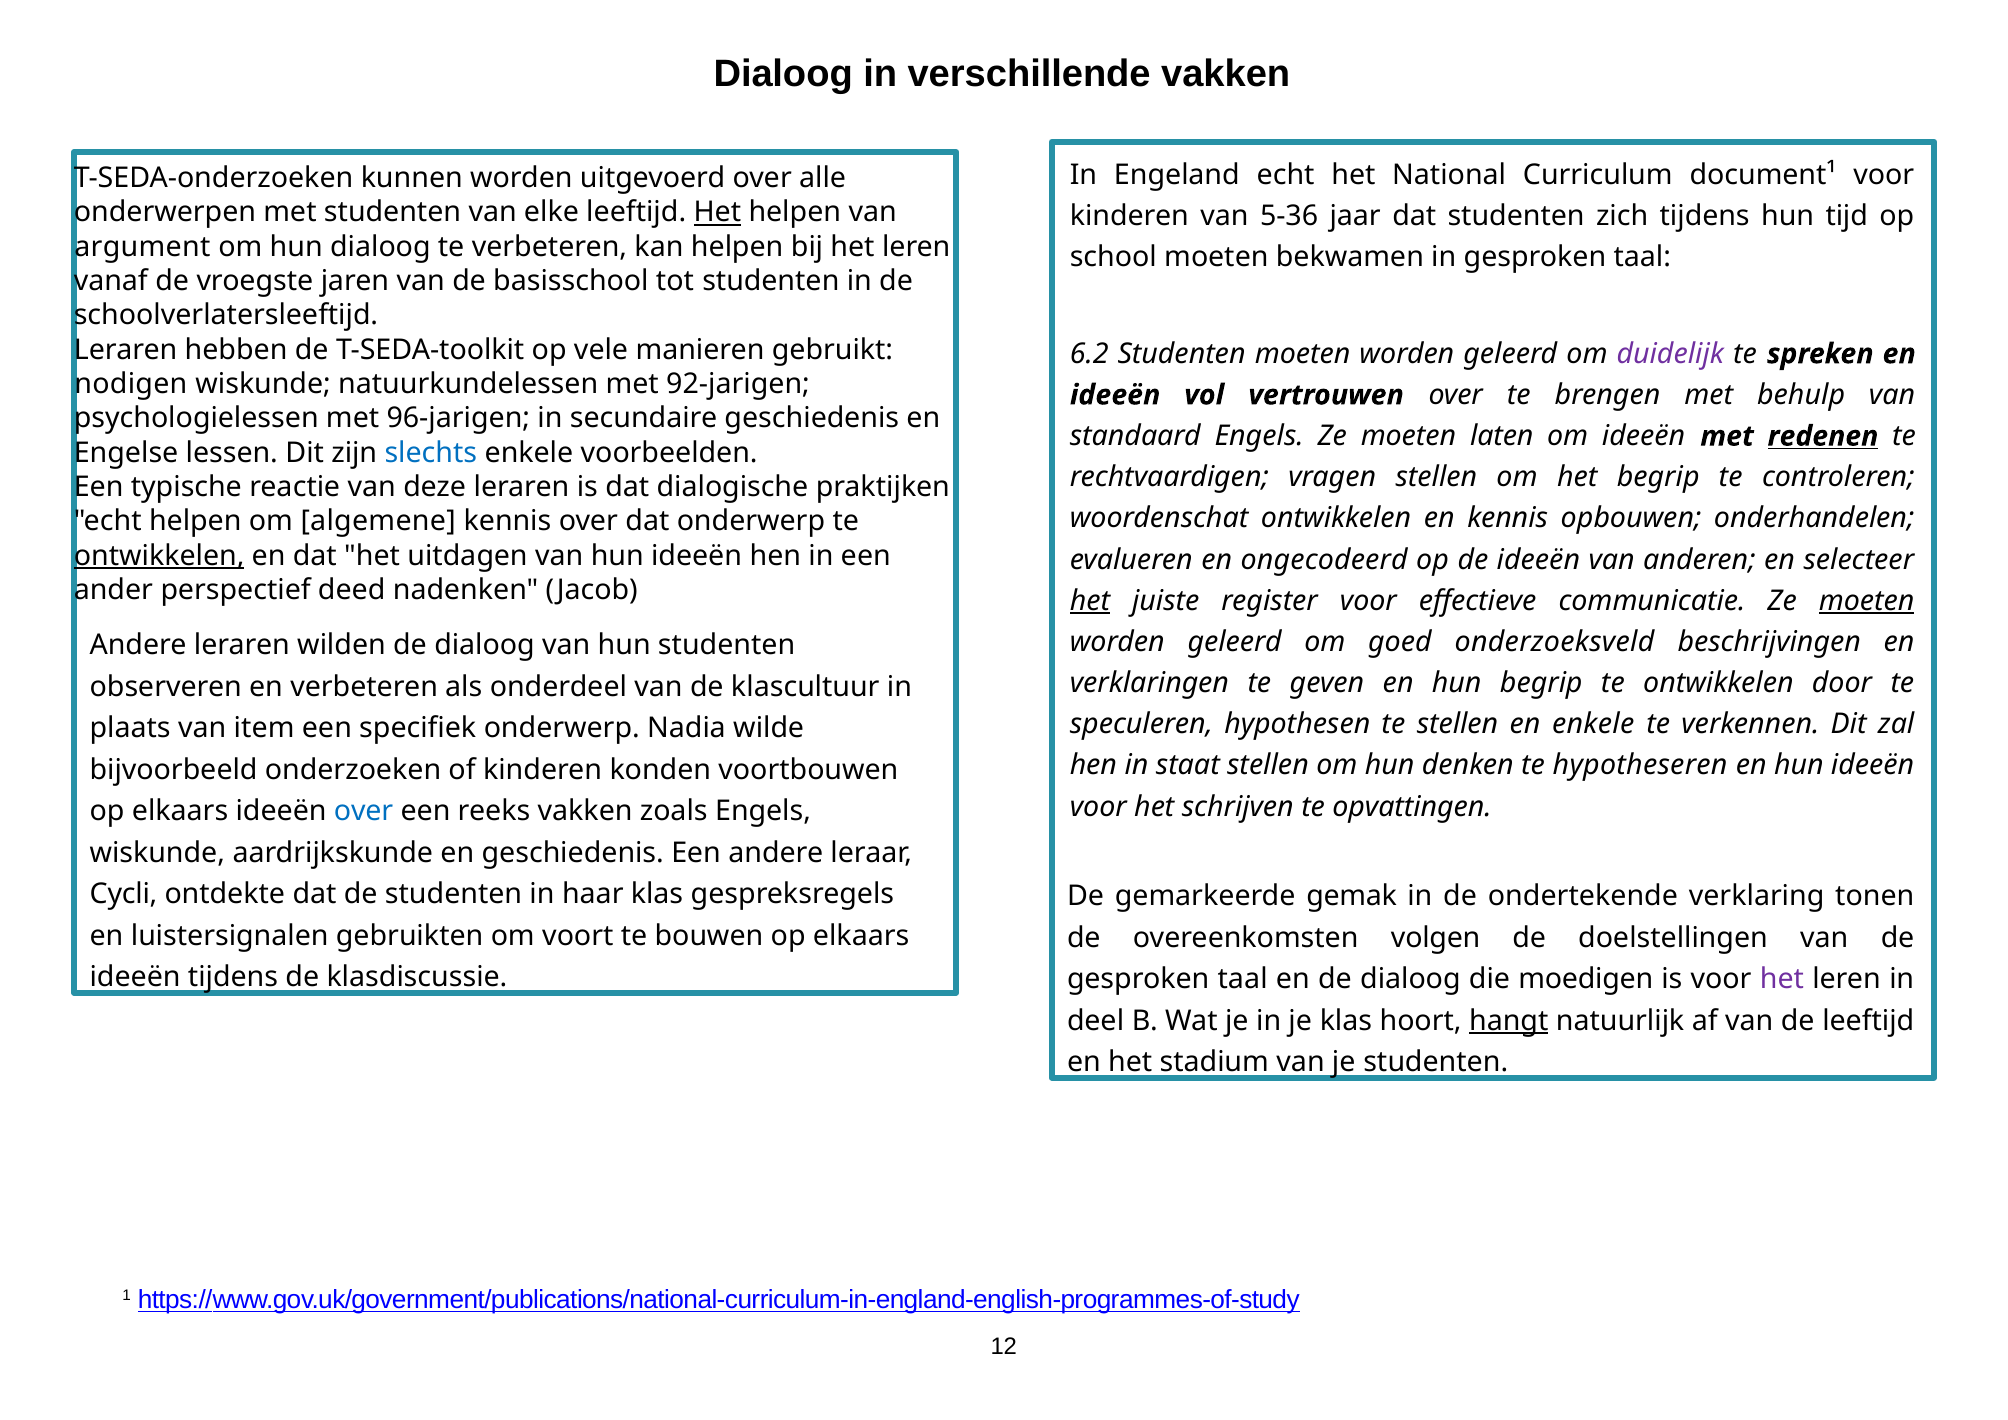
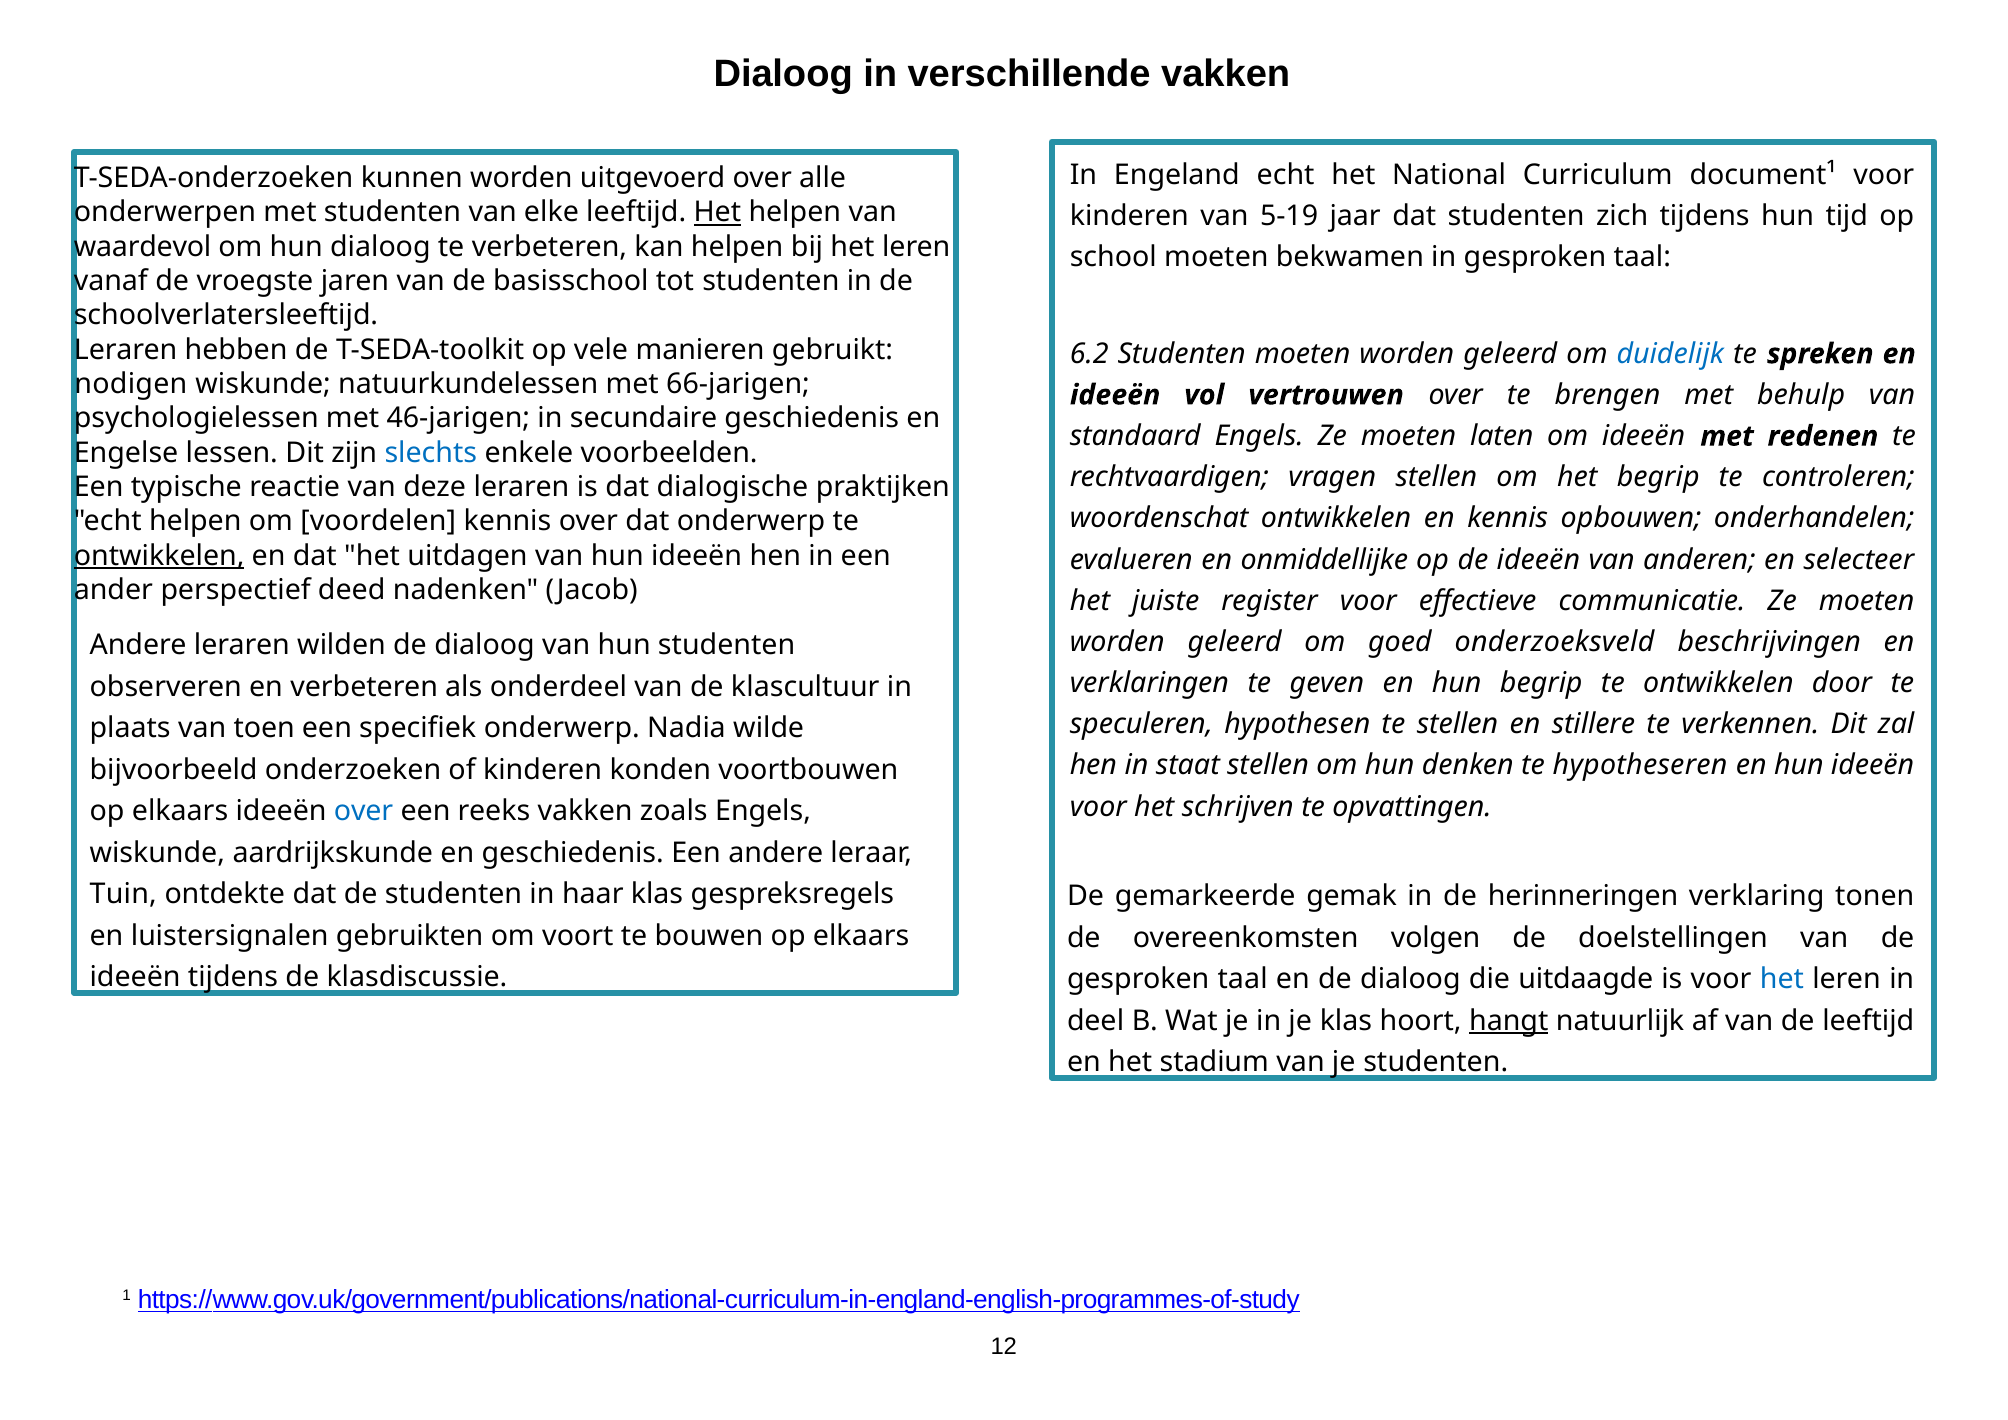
5-36: 5-36 -> 5-19
argument: argument -> waardevol
duidelijk colour: purple -> blue
92-jarigen: 92-jarigen -> 66-jarigen
96-jarigen: 96-jarigen -> 46-jarigen
redenen underline: present -> none
algemene: algemene -> voordelen
ongecodeerd: ongecodeerd -> onmiddellijke
het at (1090, 601) underline: present -> none
moeten at (1867, 601) underline: present -> none
en enkele: enkele -> stillere
item: item -> toen
Cycli: Cycli -> Tuin
ondertekende: ondertekende -> herinneringen
moedigen: moedigen -> uitdaagde
het at (1782, 980) colour: purple -> blue
